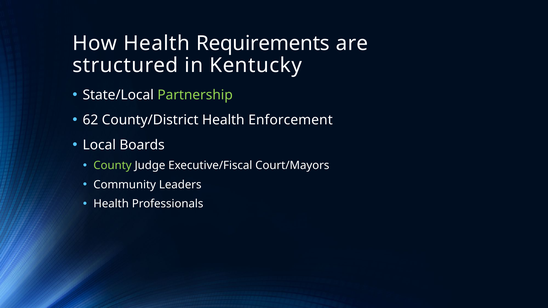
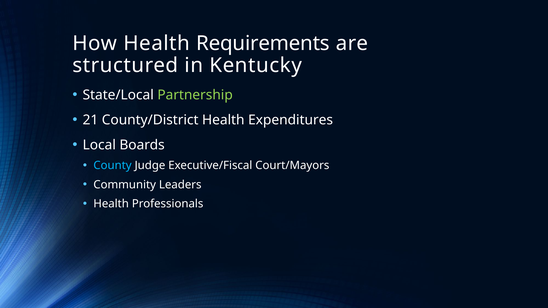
62: 62 -> 21
Enforcement: Enforcement -> Expenditures
County colour: light green -> light blue
